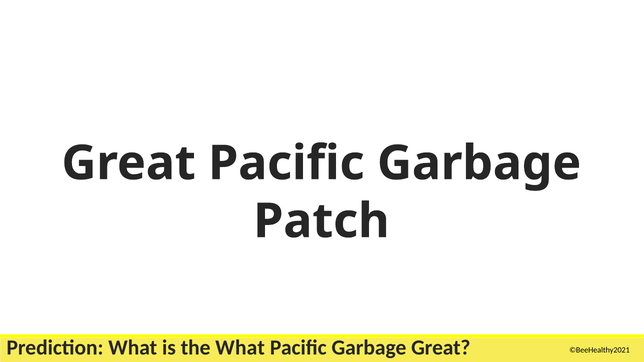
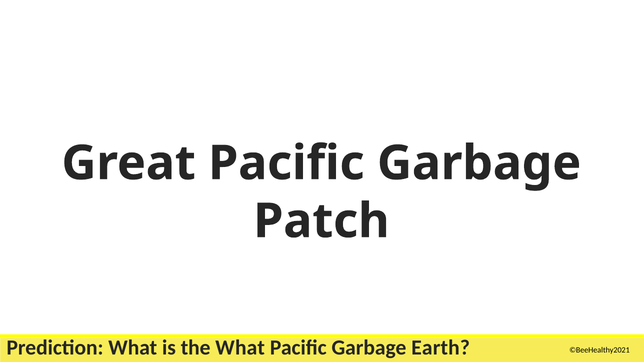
Garbage Great: Great -> Earth
